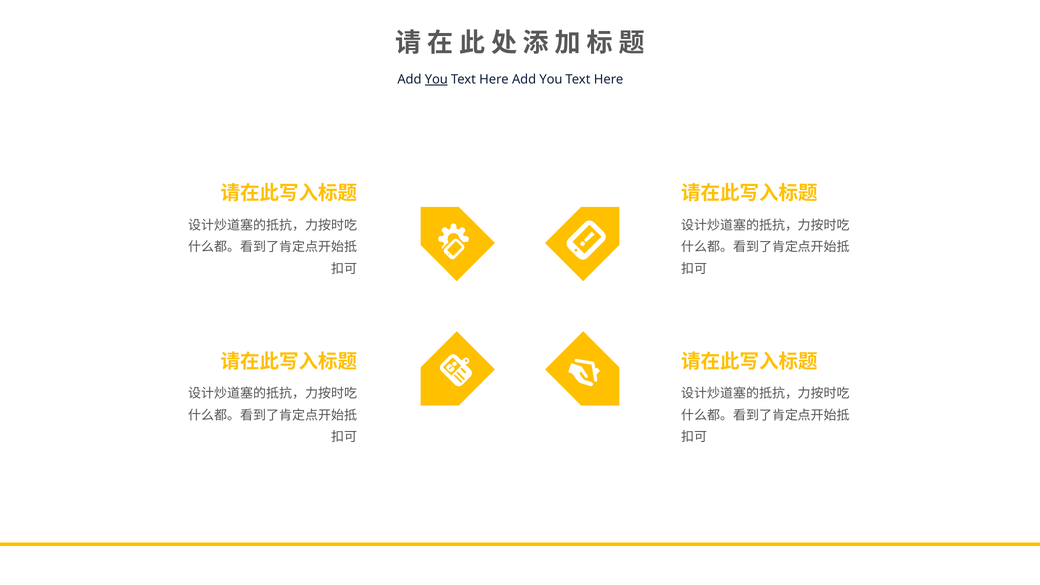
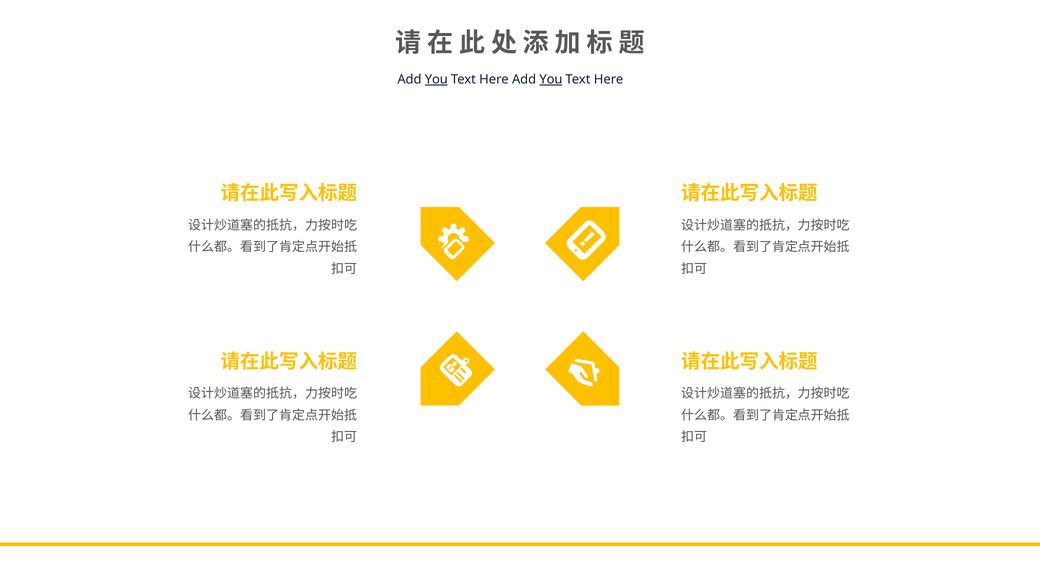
You at (551, 79) underline: none -> present
